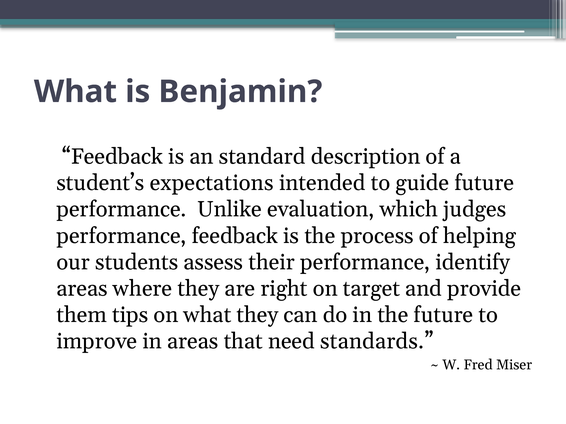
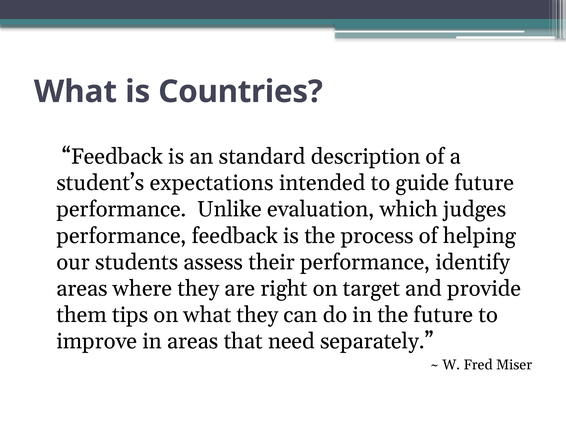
Benjamin: Benjamin -> Countries
standards: standards -> separately
